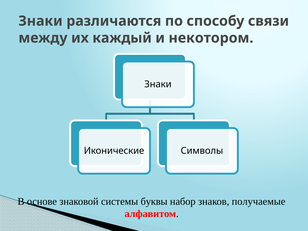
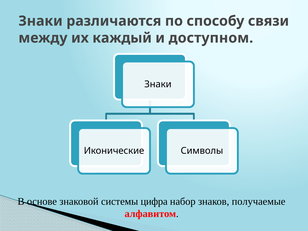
некотором: некотором -> доступном
буквы: буквы -> цифра
